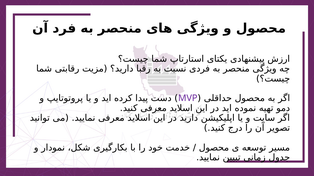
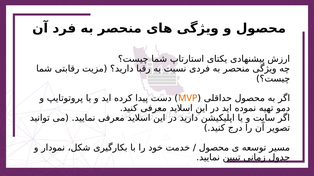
MVP colour: purple -> orange
